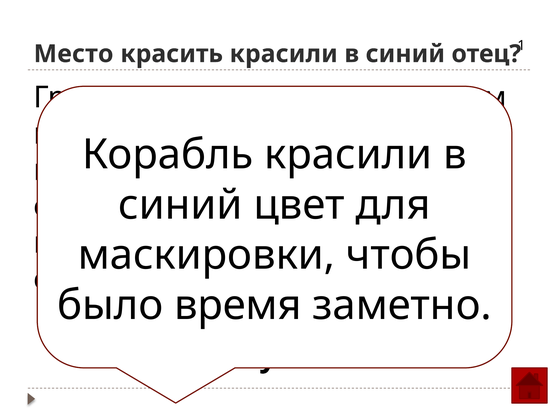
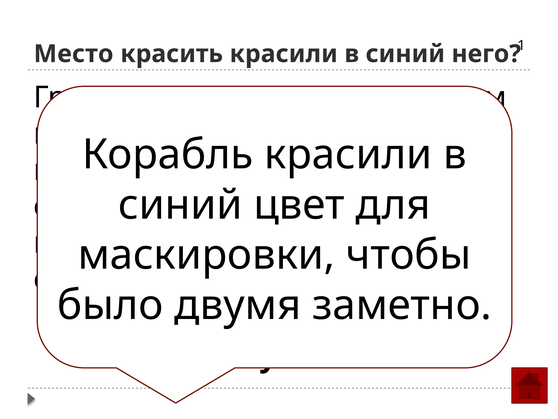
отец: отец -> него
время: время -> двумя
